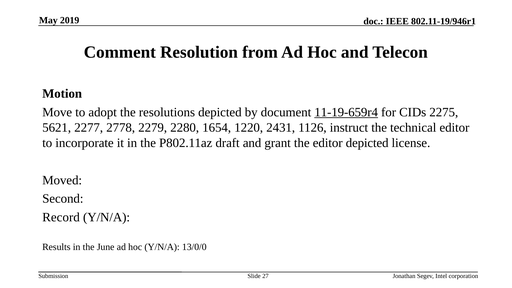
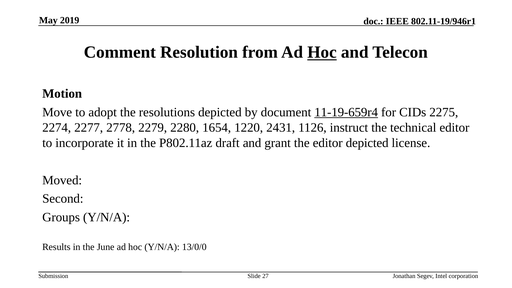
Hoc at (322, 52) underline: none -> present
5621: 5621 -> 2274
Record: Record -> Groups
